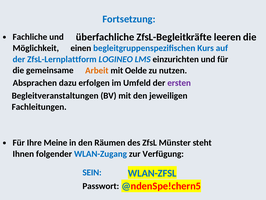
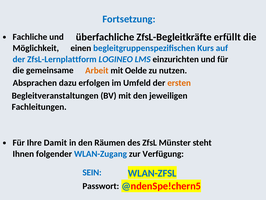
leeren: leeren -> erfüllt
ersten colour: purple -> orange
Meine: Meine -> Damit
